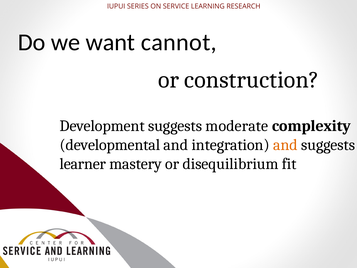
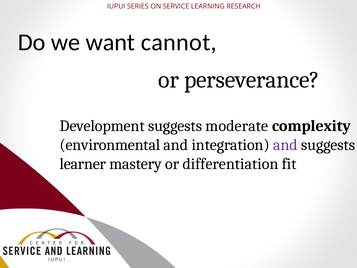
construction: construction -> perseverance
developmental: developmental -> environmental
and at (285, 145) colour: orange -> purple
disequilibrium: disequilibrium -> differentiation
